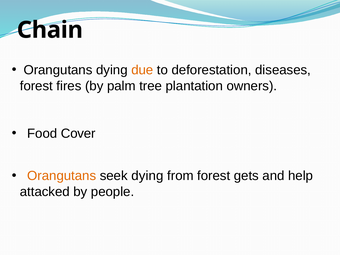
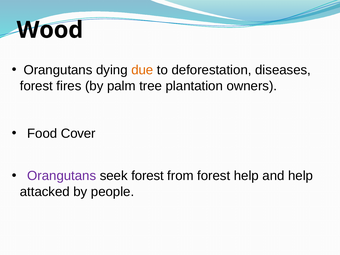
Chain: Chain -> Wood
Orangutans at (62, 176) colour: orange -> purple
seek dying: dying -> forest
forest gets: gets -> help
